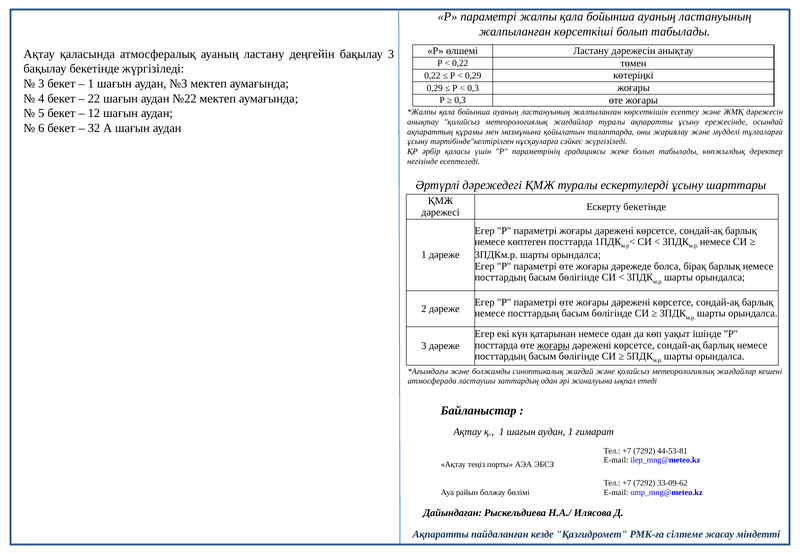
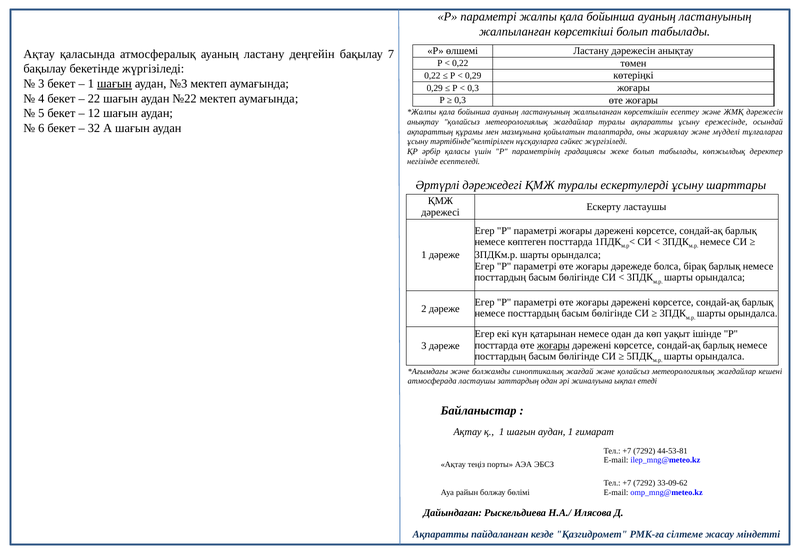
бақылау 3: 3 -> 7
шағын at (114, 84) underline: none -> present
Ескерту бекетінде: бекетінде -> ластаушы
